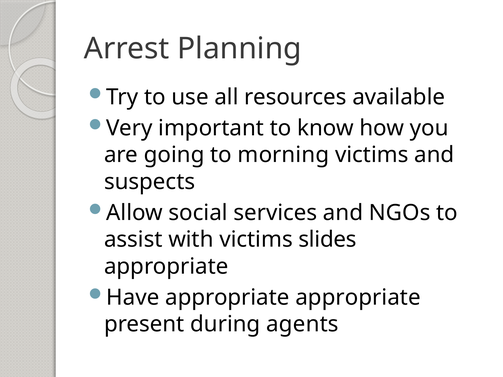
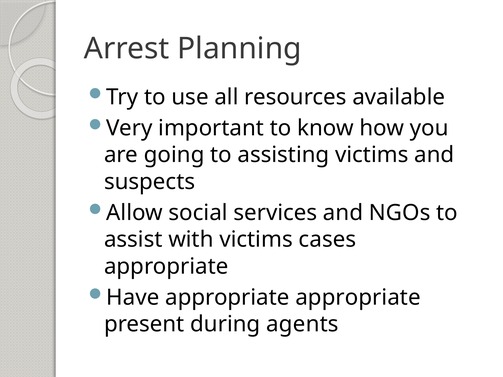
morning: morning -> assisting
slides: slides -> cases
